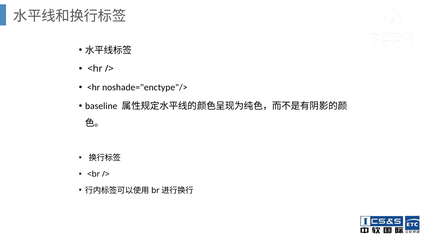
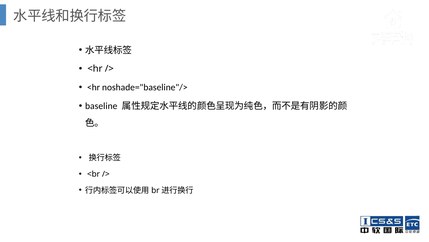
noshade="enctype"/>: noshade="enctype"/> -> noshade="baseline"/>
